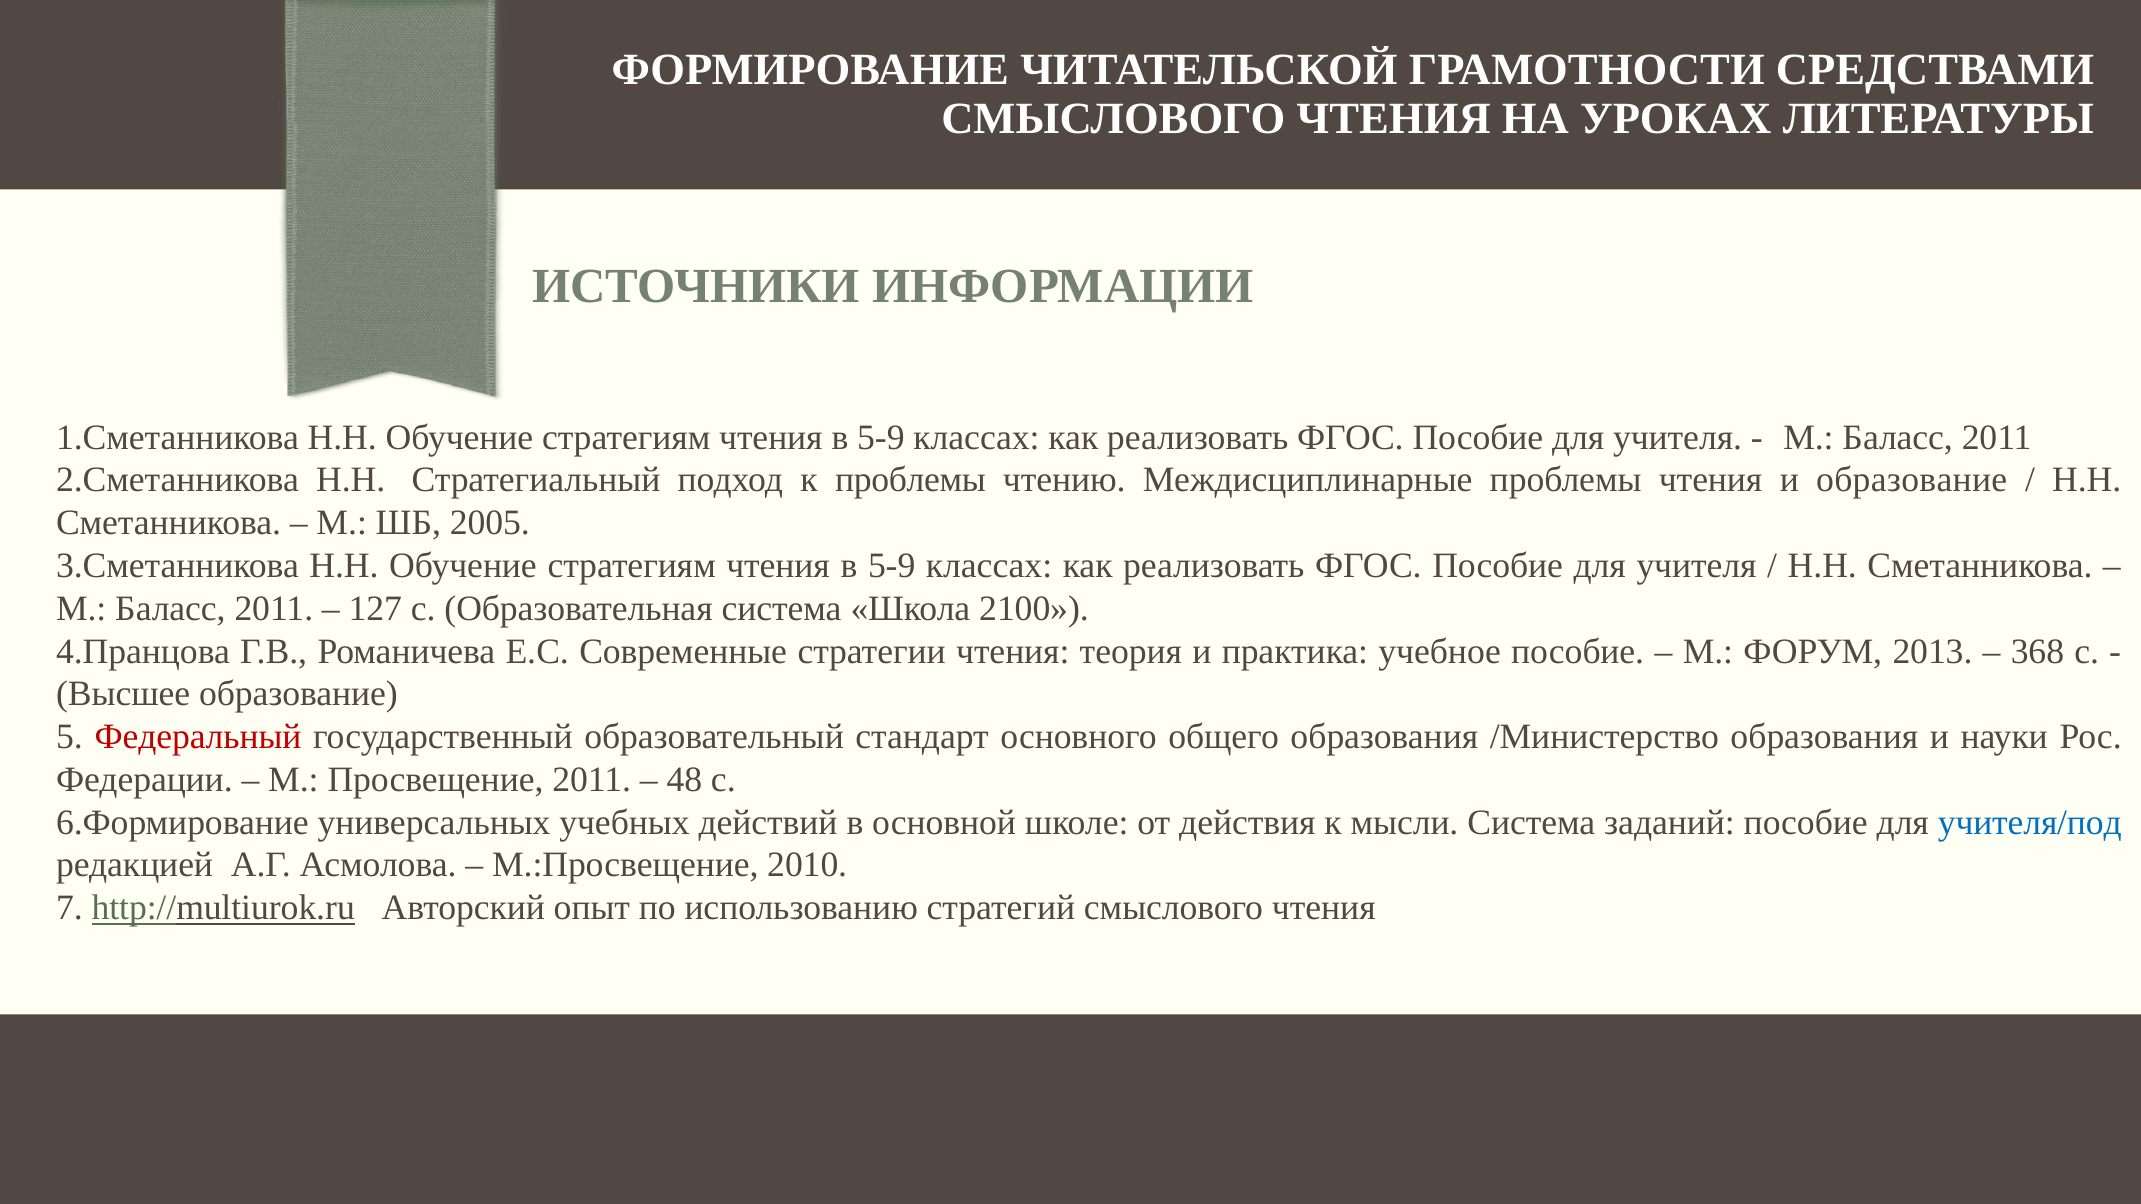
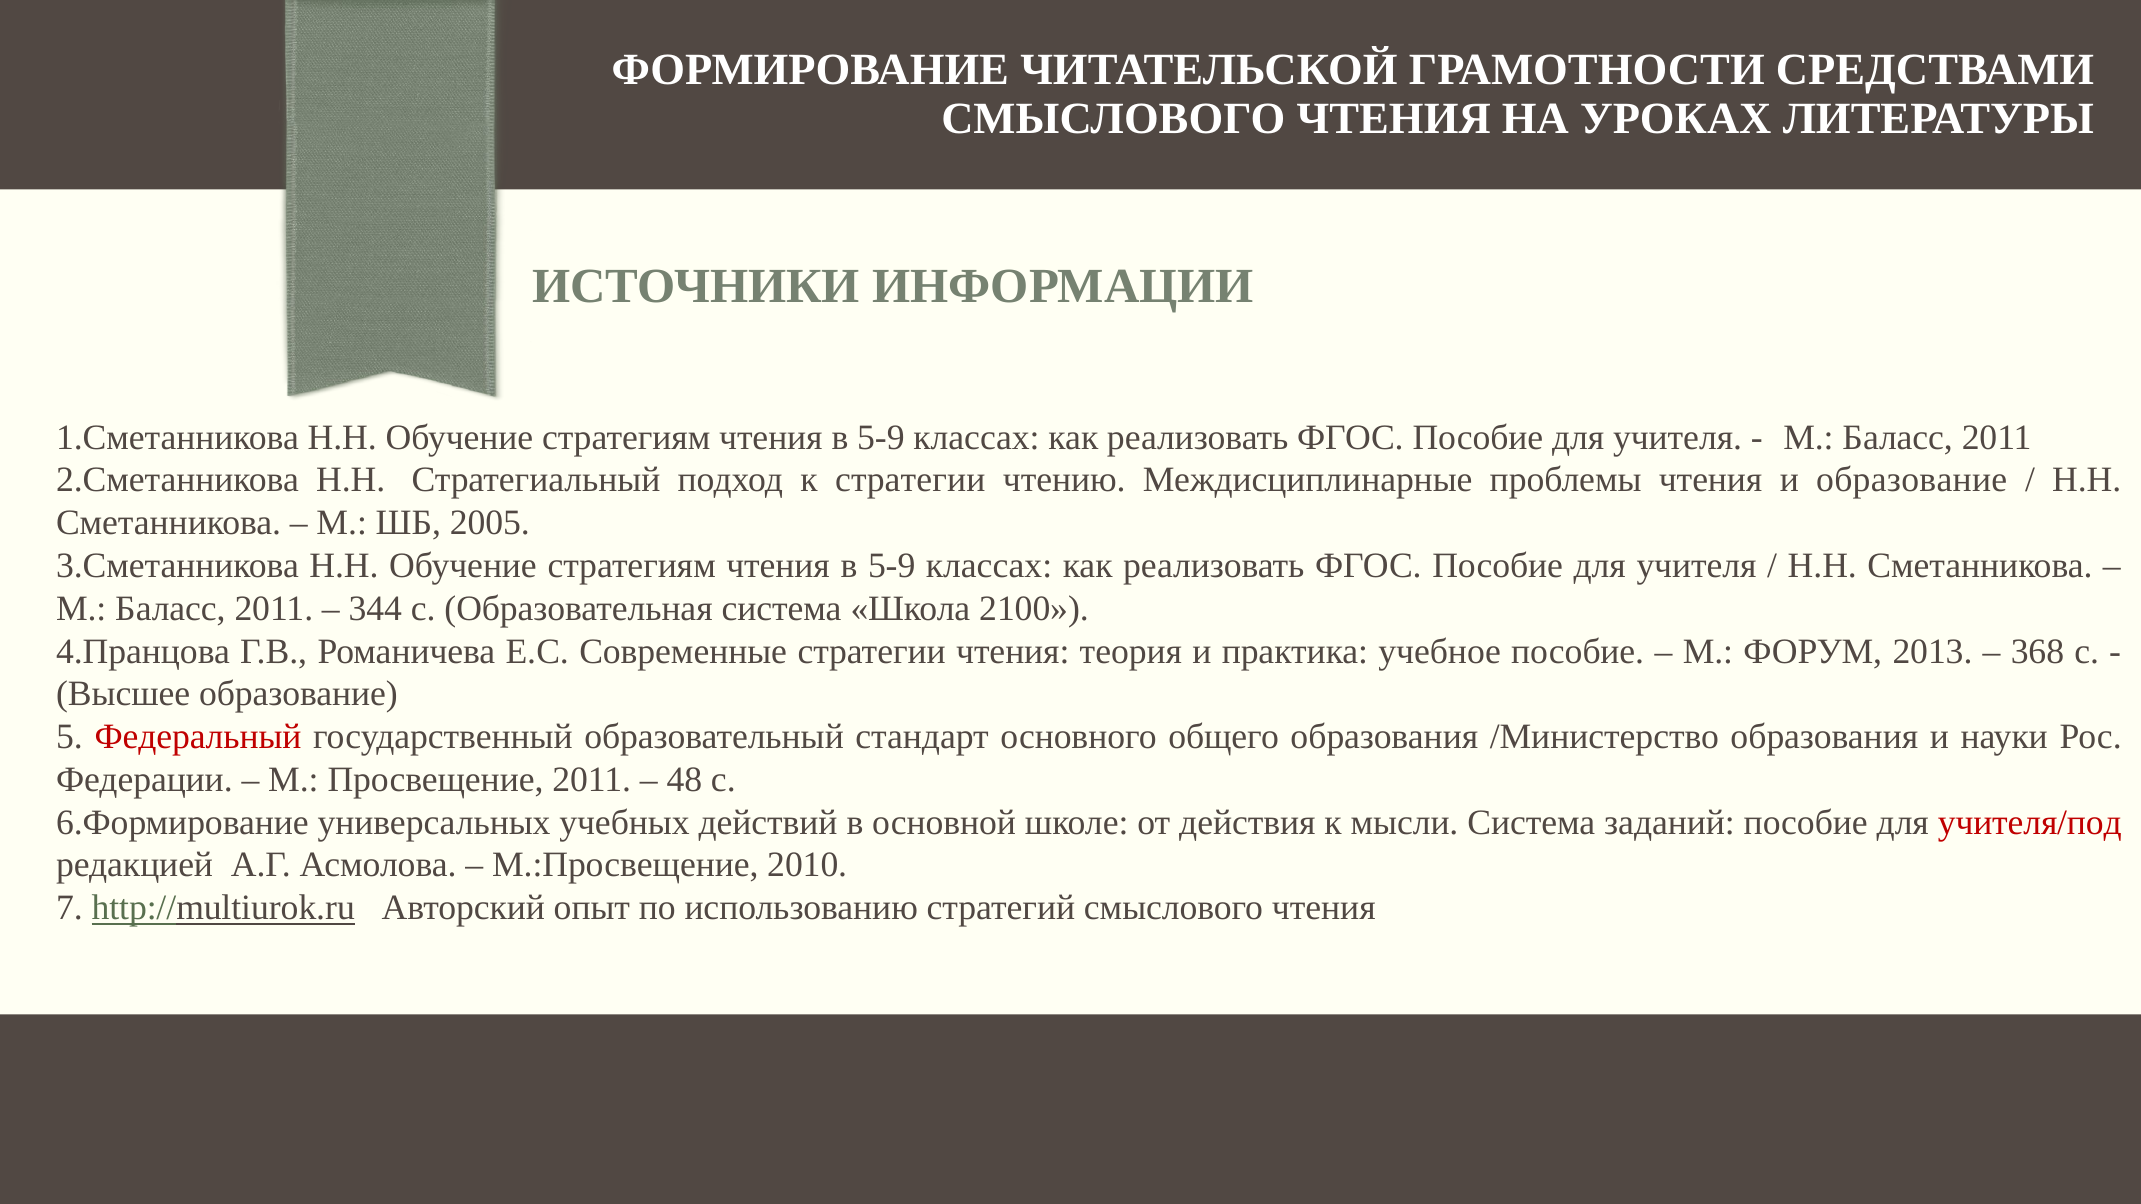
к проблемы: проблемы -> стратегии
127: 127 -> 344
учителя/под colour: blue -> red
